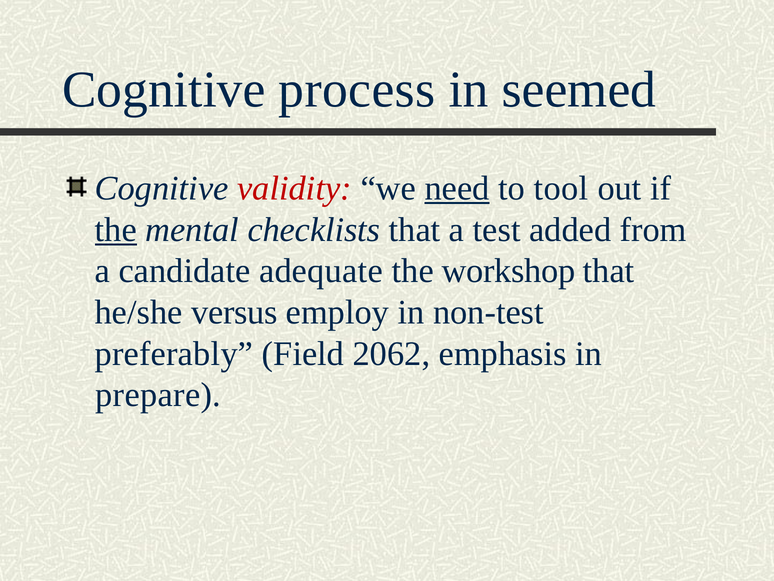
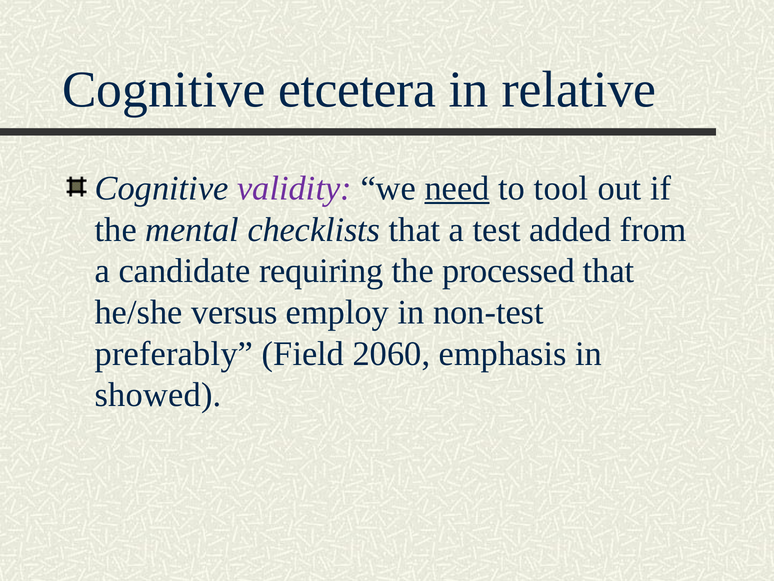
process: process -> etcetera
seemed: seemed -> relative
validity colour: red -> purple
the at (116, 229) underline: present -> none
adequate: adequate -> requiring
workshop: workshop -> processed
2062: 2062 -> 2060
prepare: prepare -> showed
